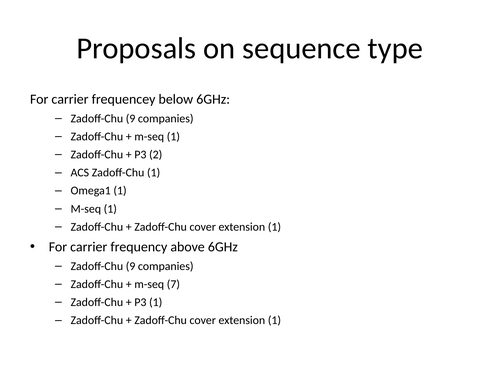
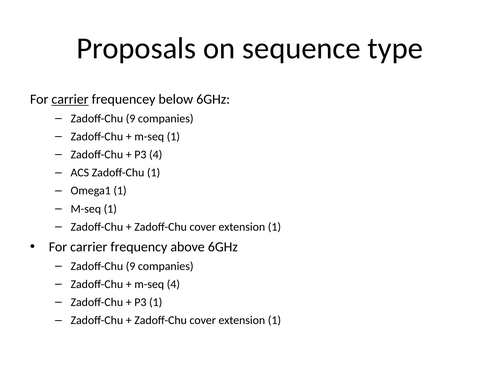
carrier at (70, 99) underline: none -> present
P3 2: 2 -> 4
m-seq 7: 7 -> 4
